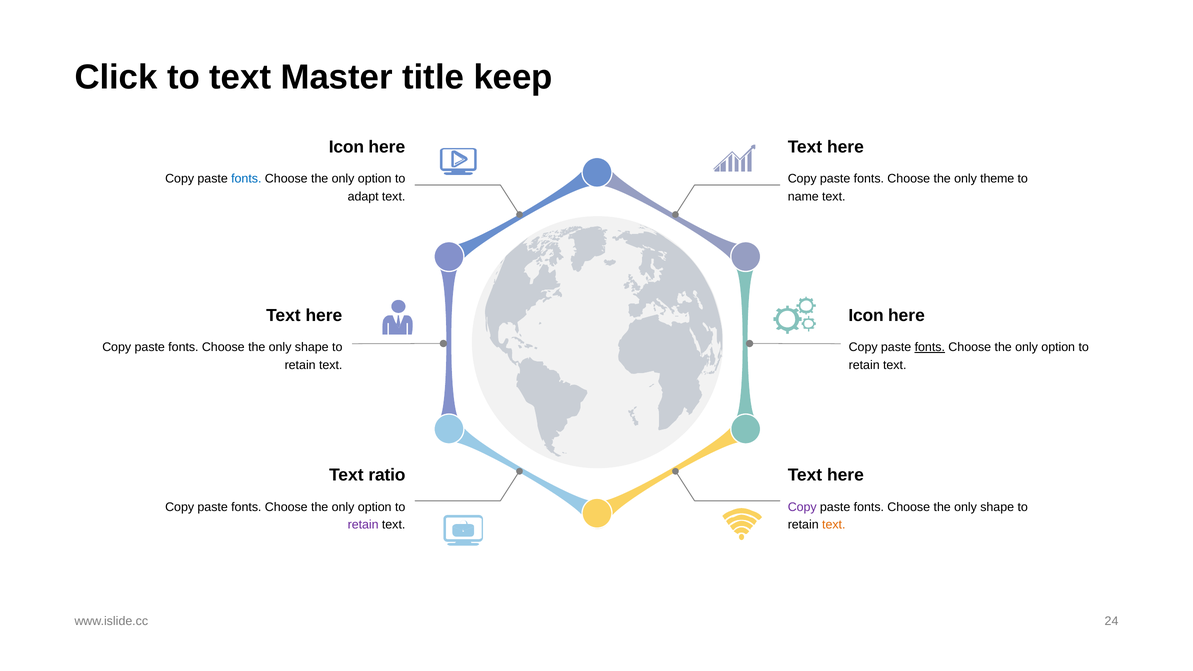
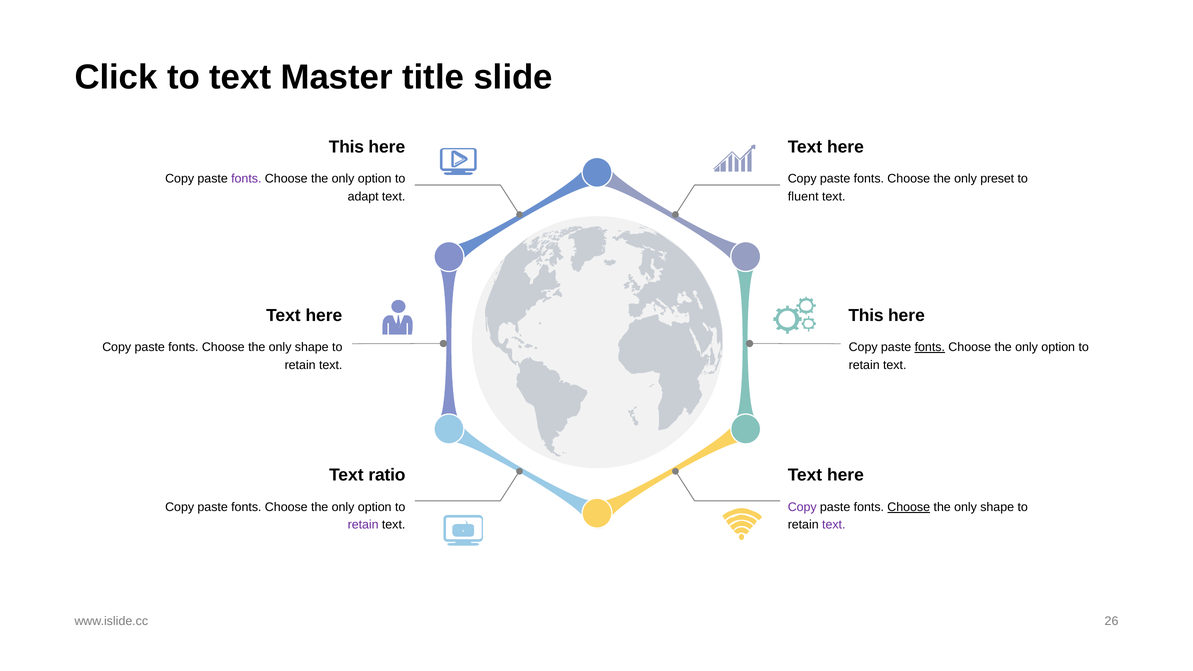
keep: keep -> slide
Icon at (346, 147): Icon -> This
fonts at (246, 179) colour: blue -> purple
theme: theme -> preset
name: name -> fluent
Icon at (866, 315): Icon -> This
Choose at (909, 507) underline: none -> present
text at (834, 525) colour: orange -> purple
24: 24 -> 26
